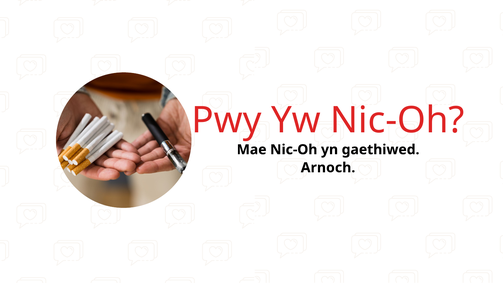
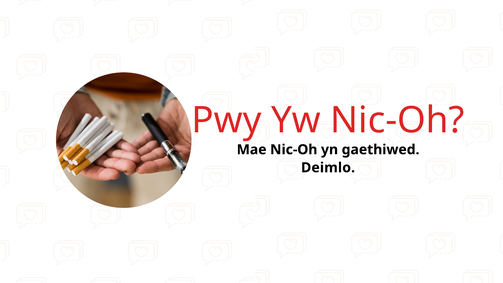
Arnoch: Arnoch -> Deimlo
